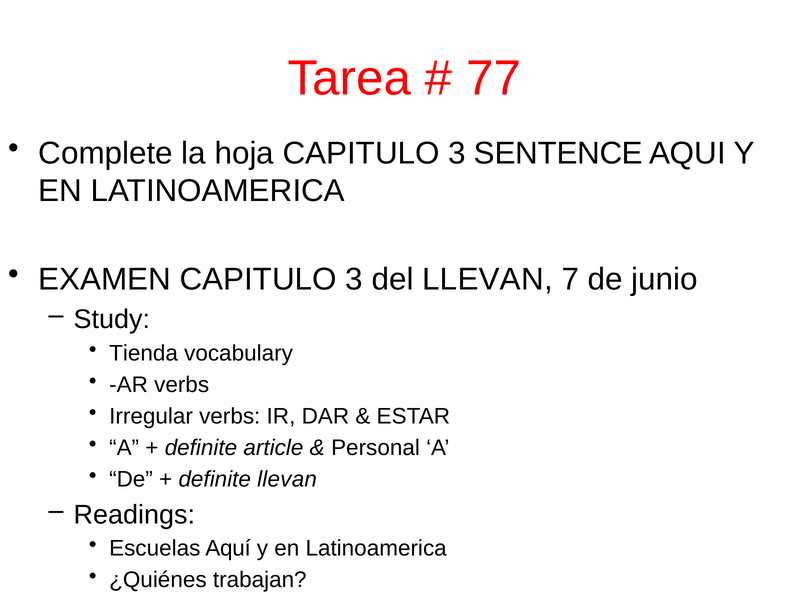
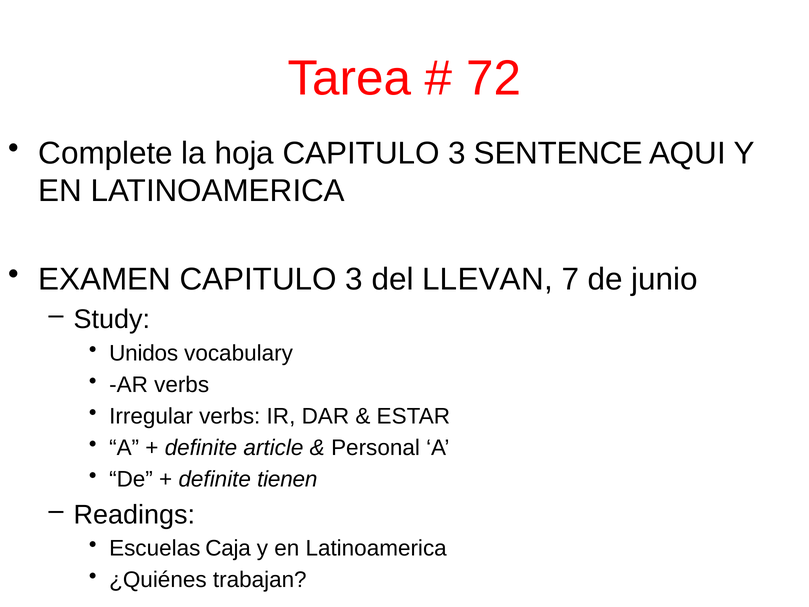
77: 77 -> 72
Tienda: Tienda -> Unidos
definite llevan: llevan -> tienen
Aquí: Aquí -> Caja
